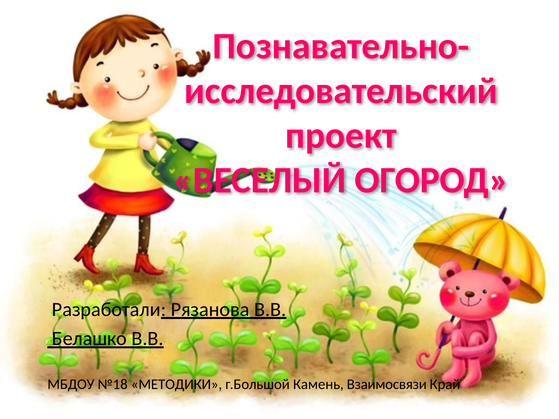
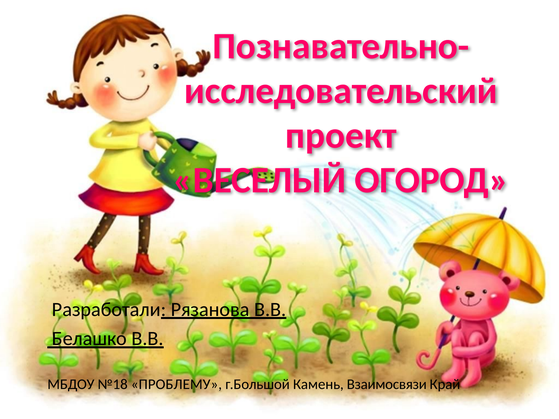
МЕТОДИКИ: МЕТОДИКИ -> ПРОБЛЕМУ
